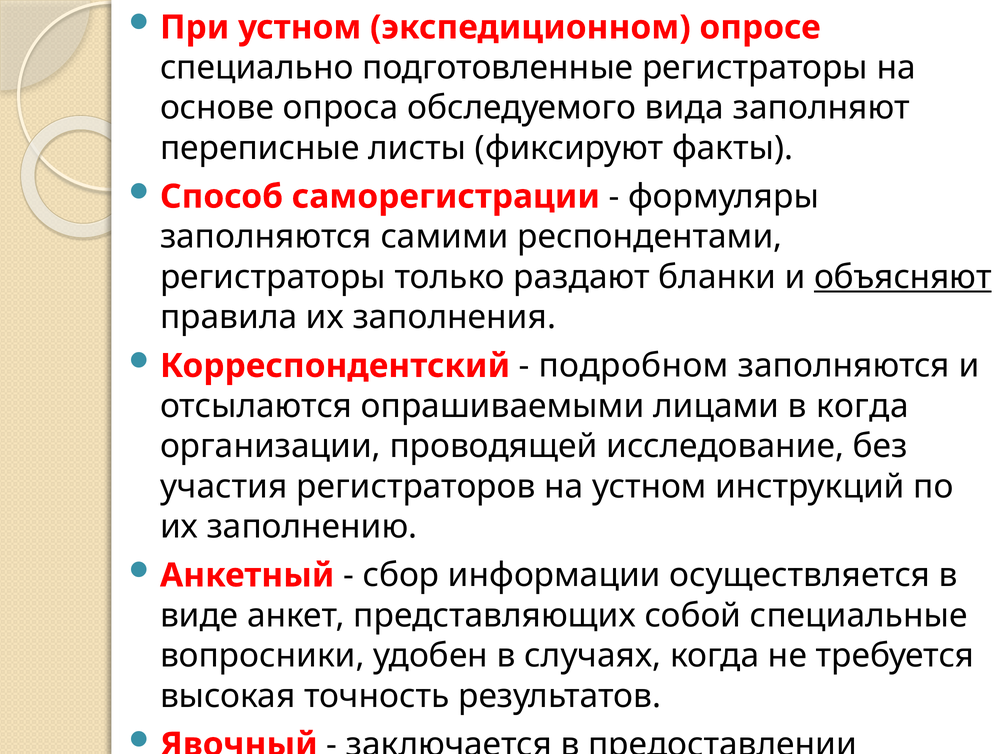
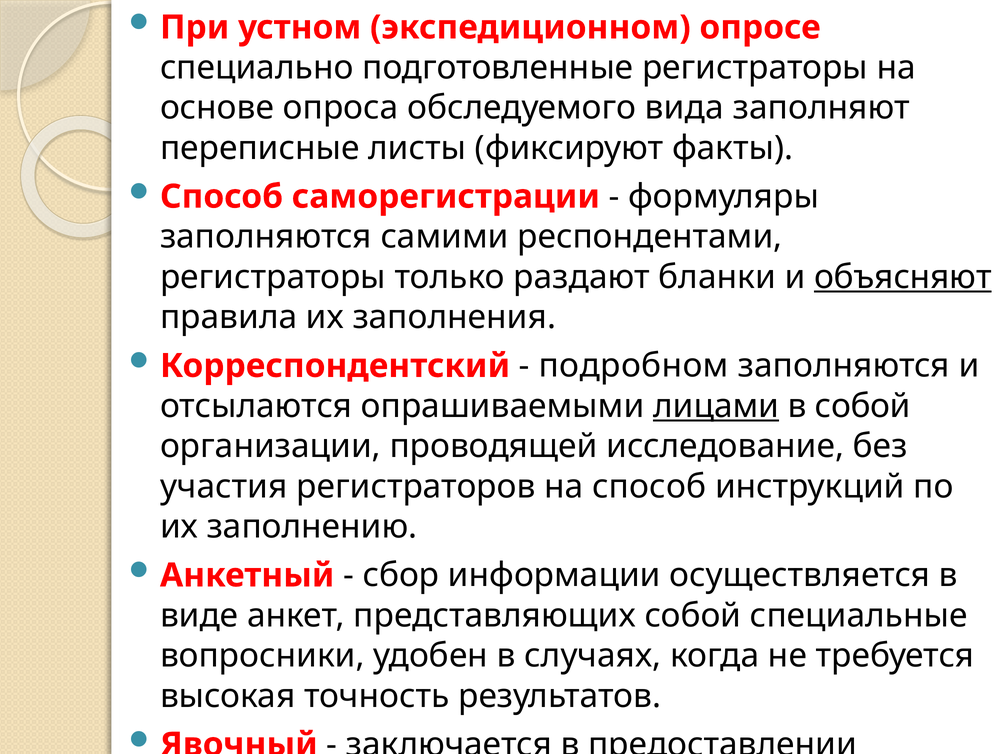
лицами underline: none -> present
в когда: когда -> собой
на устном: устном -> способ
